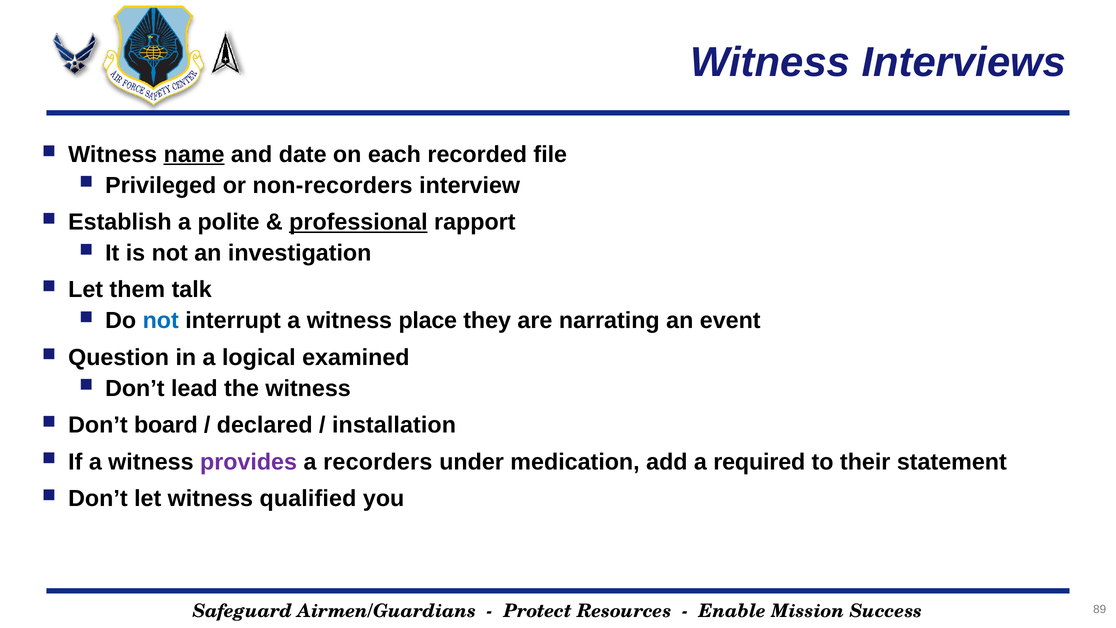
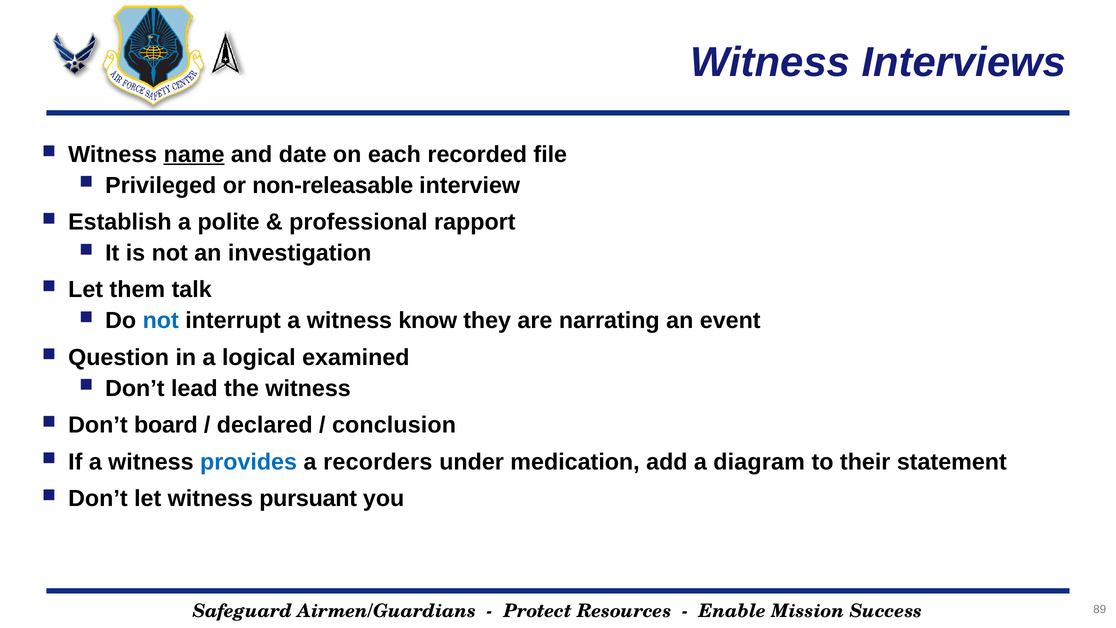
non-recorders: non-recorders -> non-releasable
professional underline: present -> none
place: place -> know
installation: installation -> conclusion
provides colour: purple -> blue
required: required -> diagram
qualified: qualified -> pursuant
